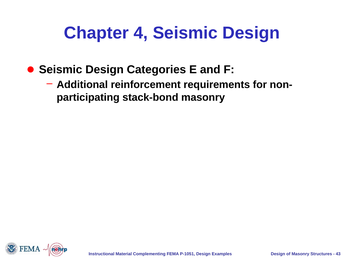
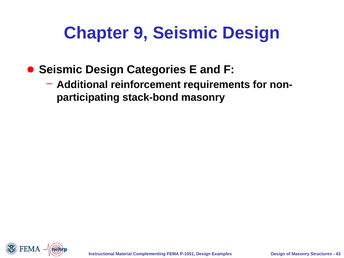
4: 4 -> 9
